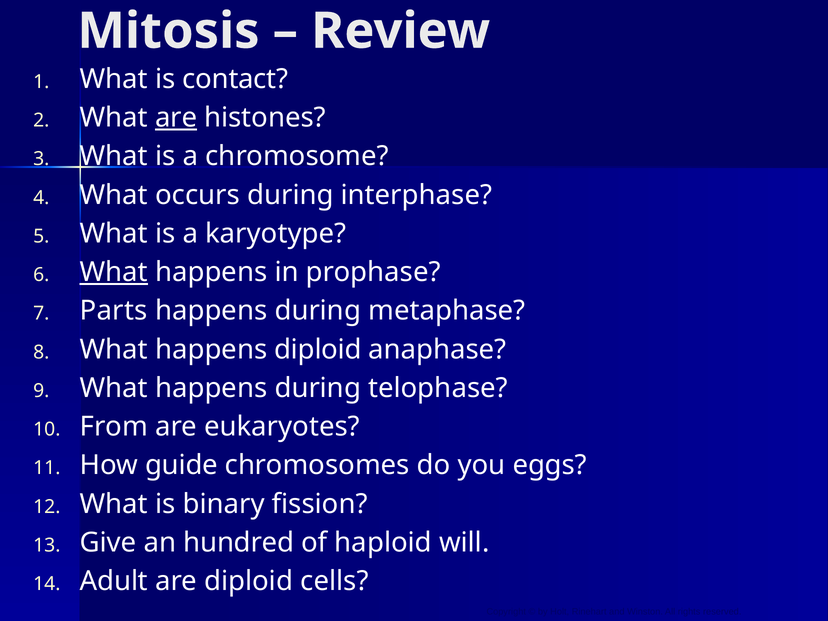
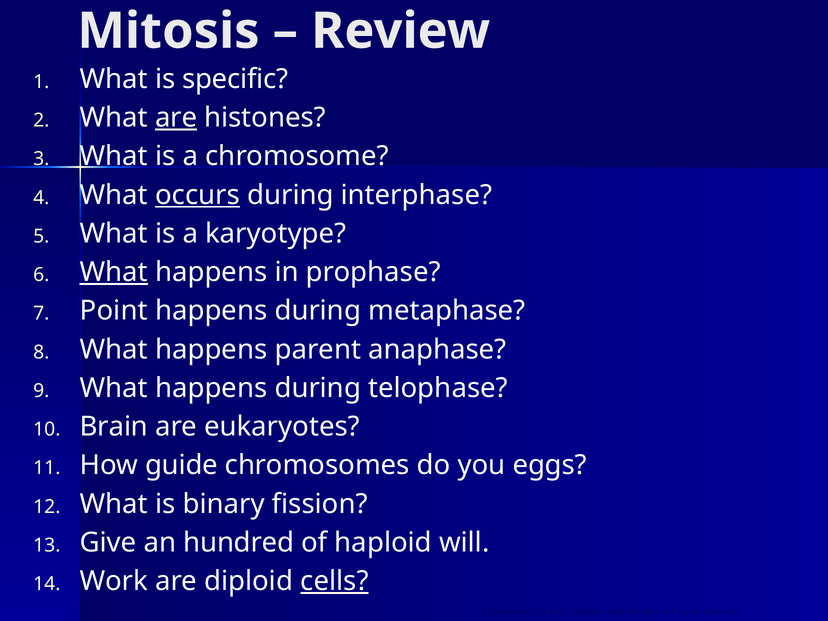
contact: contact -> specific
occurs underline: none -> present
Parts: Parts -> Point
happens diploid: diploid -> parent
From: From -> Brain
Adult: Adult -> Work
cells underline: none -> present
